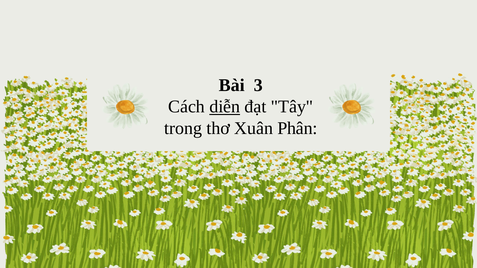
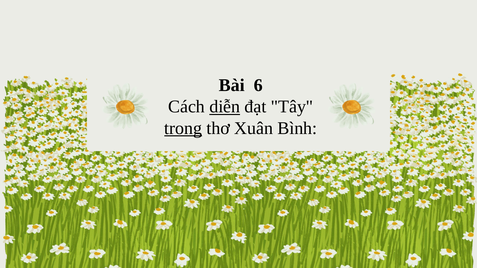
3: 3 -> 6
trong underline: none -> present
Phân: Phân -> Bình
